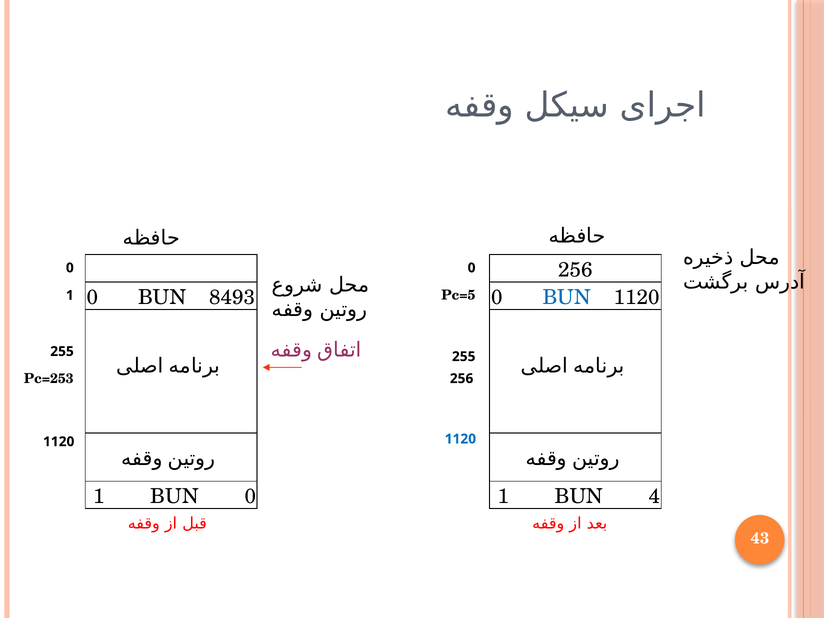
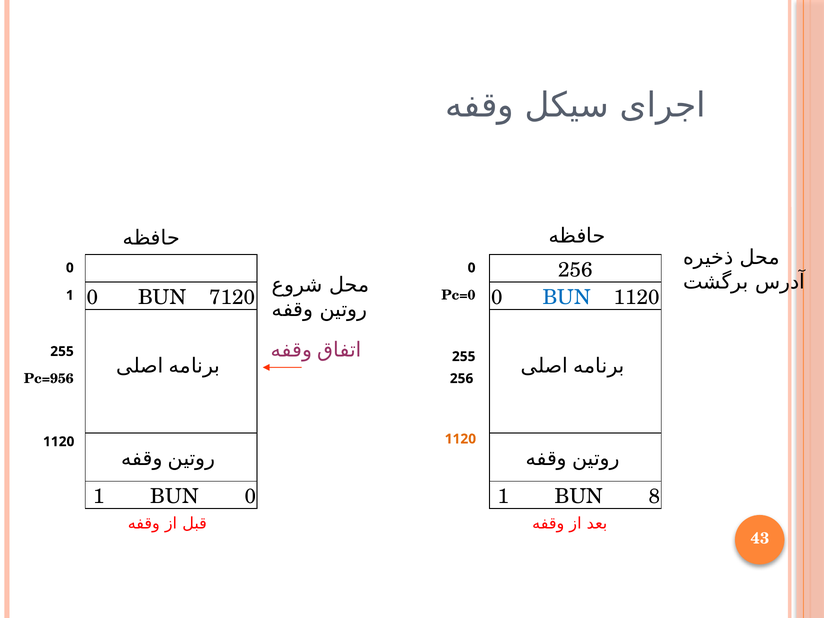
8493: 8493 -> 7120
Pc=5: Pc=5 -> Pc=0
Pc=253: Pc=253 -> Pc=956
1120 at (460, 439) colour: blue -> orange
4: 4 -> 8
